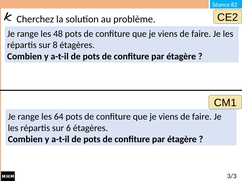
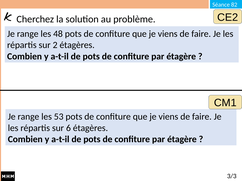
8: 8 -> 2
64: 64 -> 53
